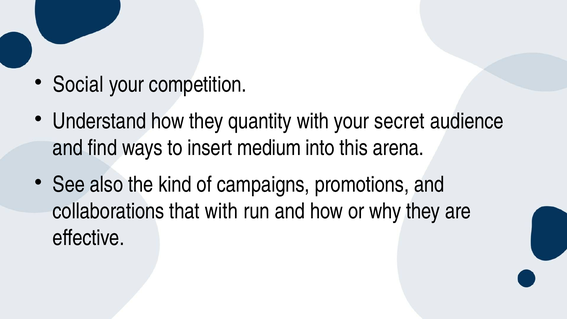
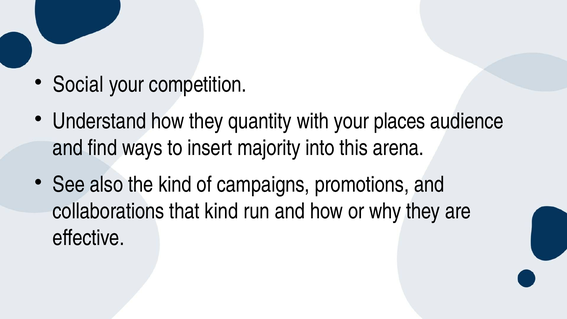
secret: secret -> places
medium: medium -> majority
that with: with -> kind
